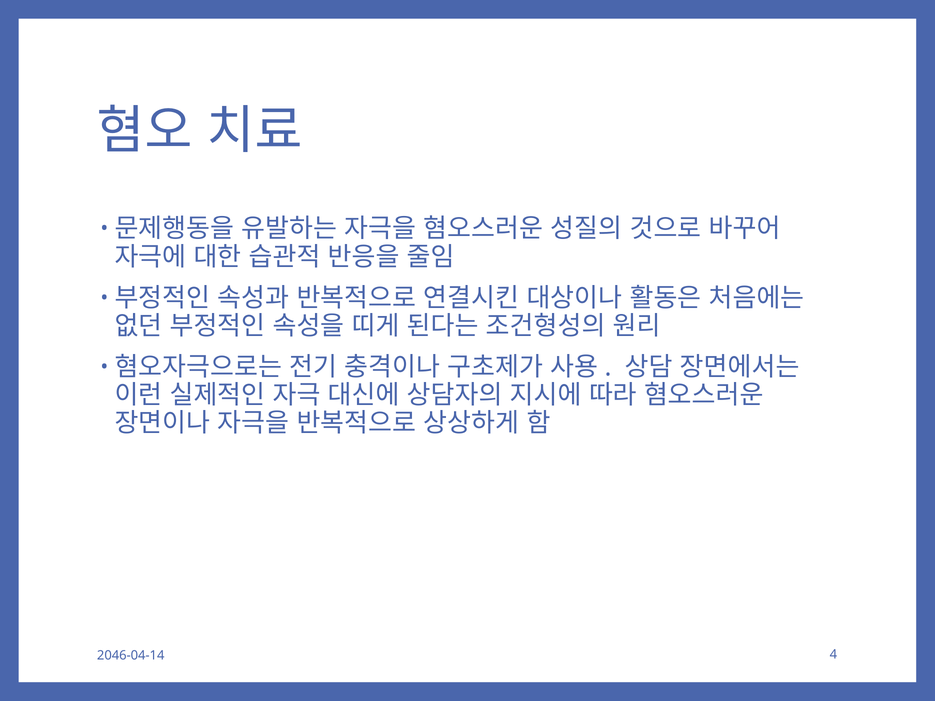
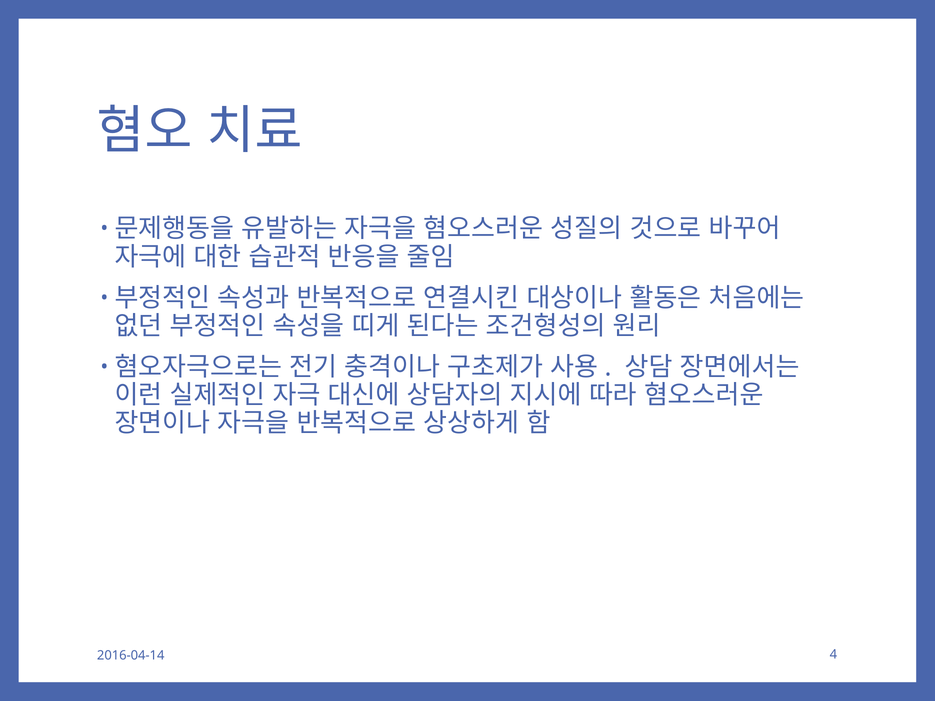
2046-04-14: 2046-04-14 -> 2016-04-14
